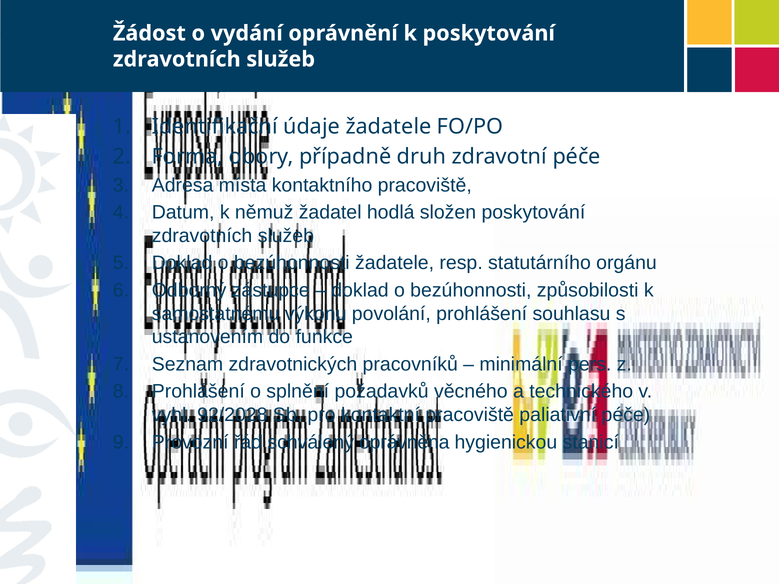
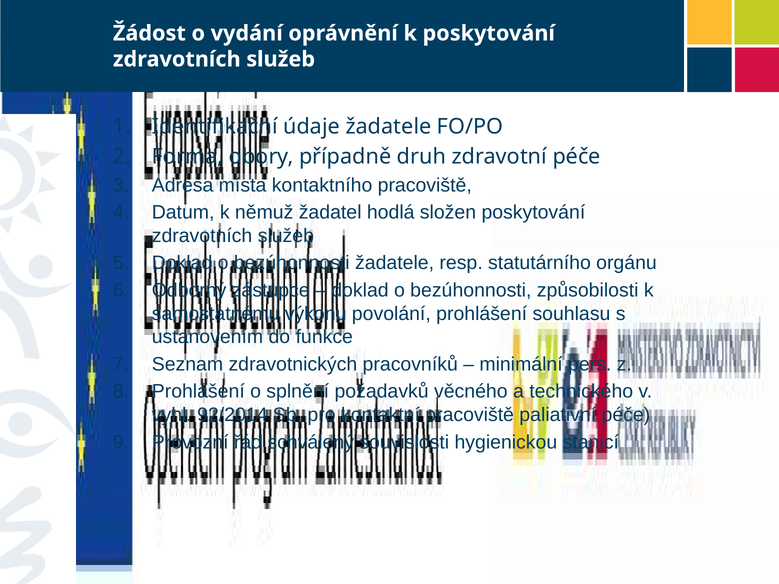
92/2028: 92/2028 -> 92/2014
oprávněna: oprávněna -> souvislosti
